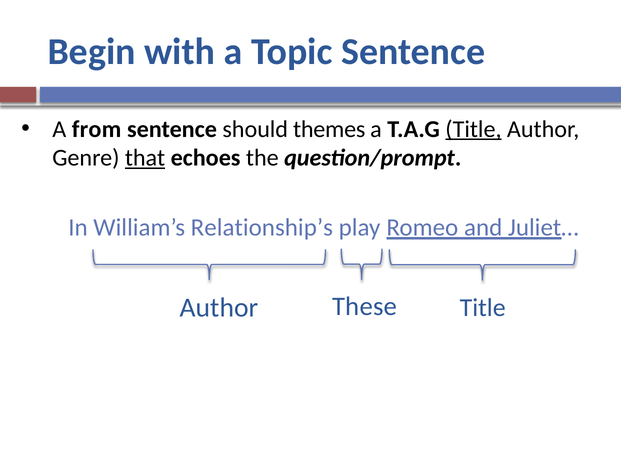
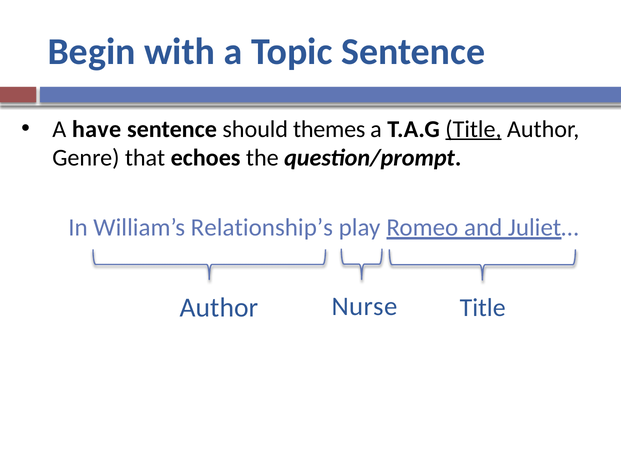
from: from -> have
that underline: present -> none
These: These -> Nurse
